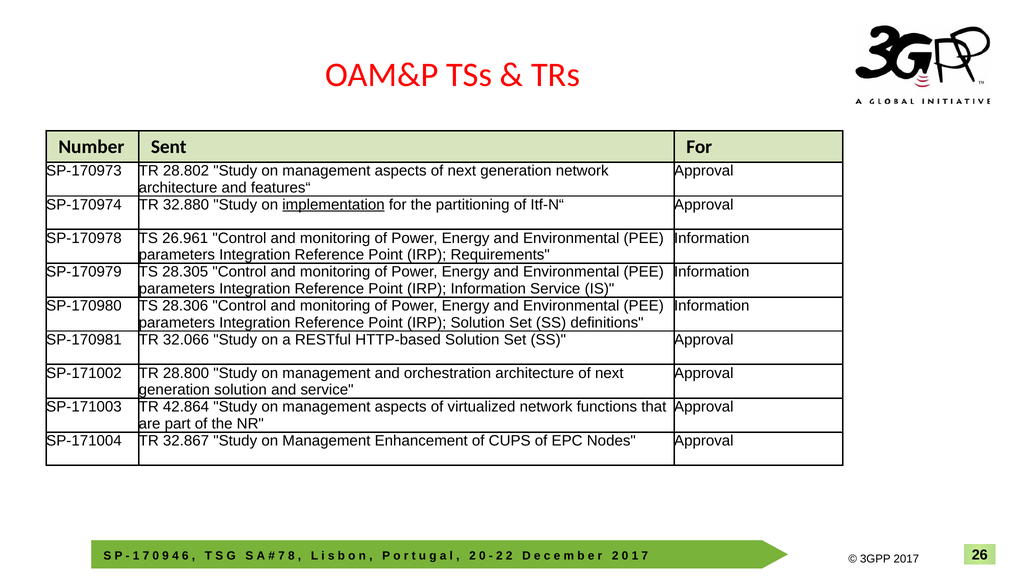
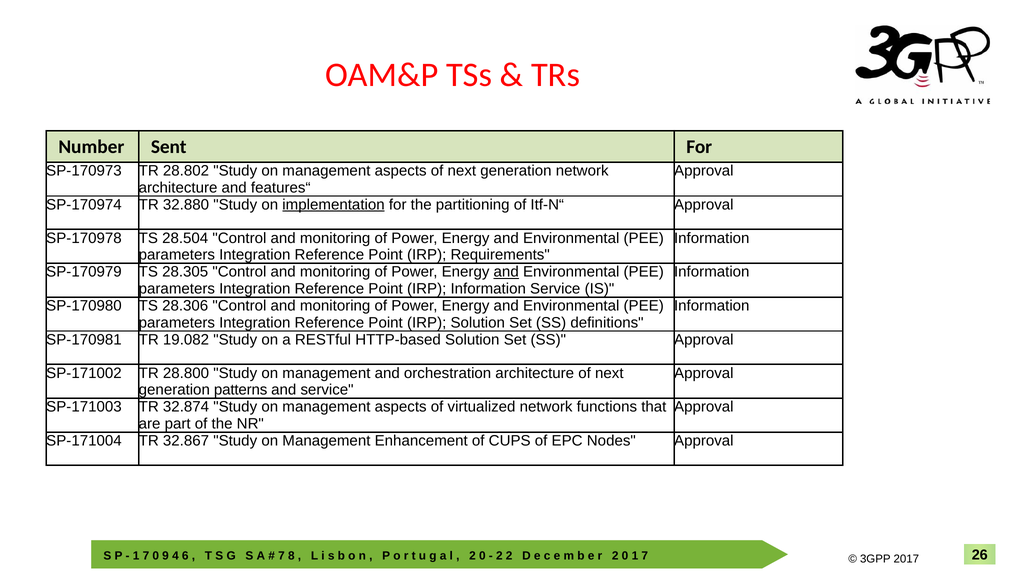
26.961: 26.961 -> 28.504
and at (506, 272) underline: none -> present
32.066: 32.066 -> 19.082
generation solution: solution -> patterns
42.864: 42.864 -> 32.874
